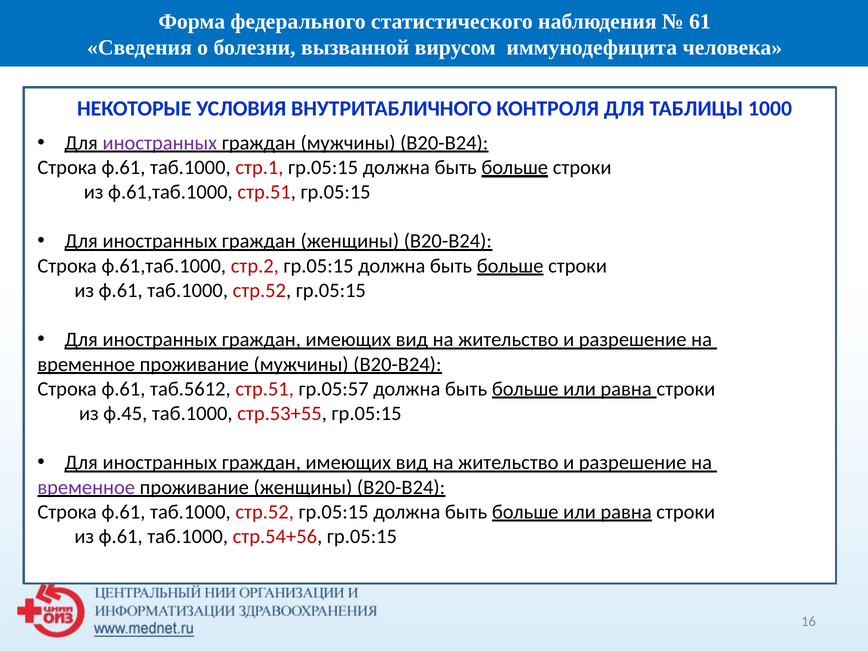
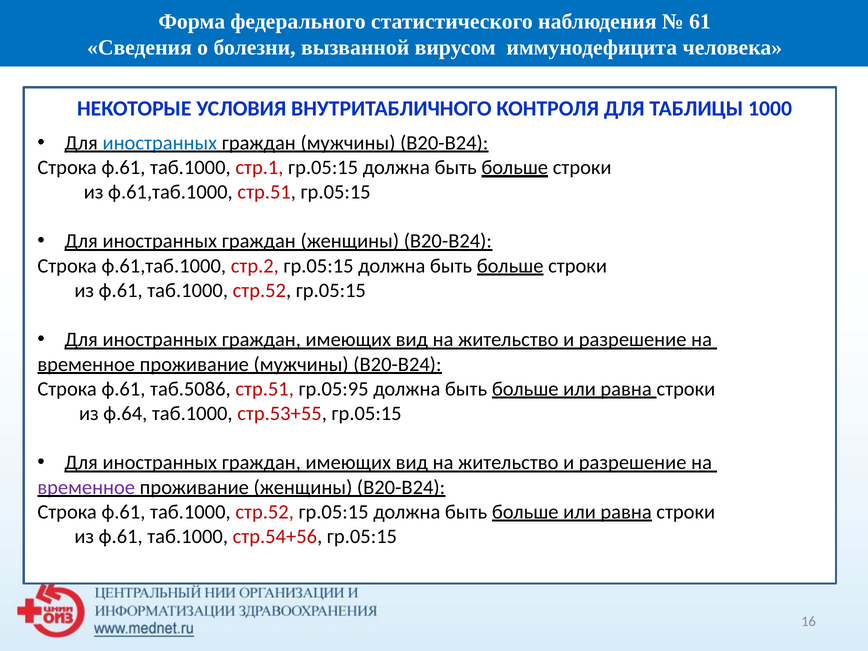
иностранных at (160, 143) colour: purple -> blue
таб.5612: таб.5612 -> таб.5086
гр.05:57: гр.05:57 -> гр.05:95
ф.45: ф.45 -> ф.64
